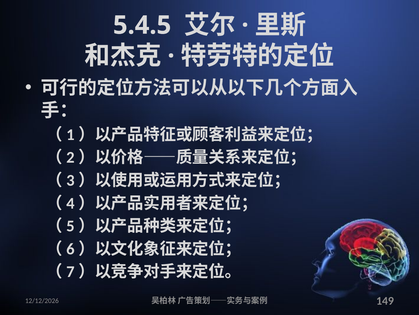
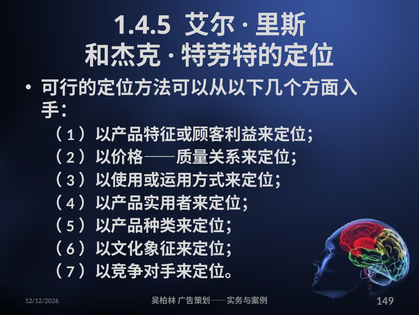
5.4.5: 5.4.5 -> 1.4.5
